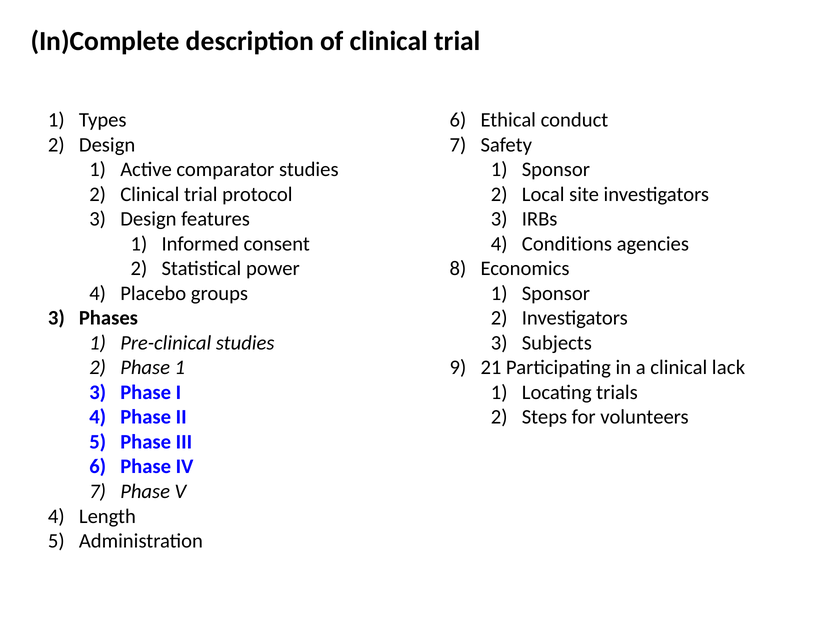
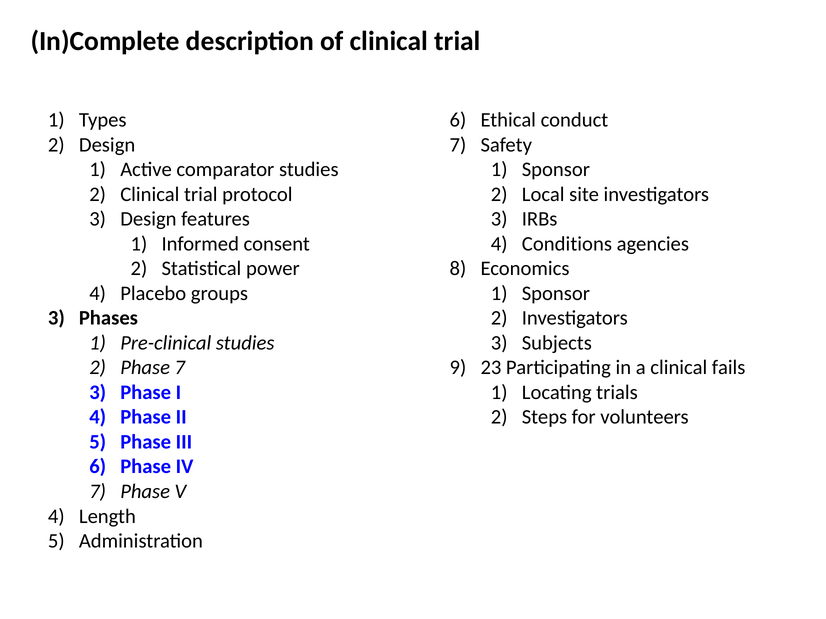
Phase 1: 1 -> 7
21: 21 -> 23
lack: lack -> fails
